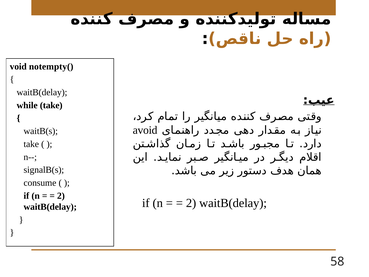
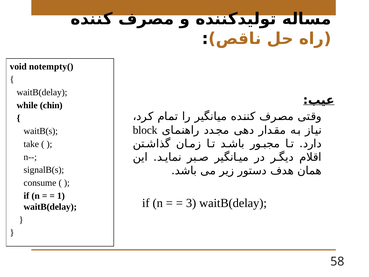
while take: take -> chin
avoid: avoid -> block
2 at (61, 196): 2 -> 1
2 at (191, 203): 2 -> 3
